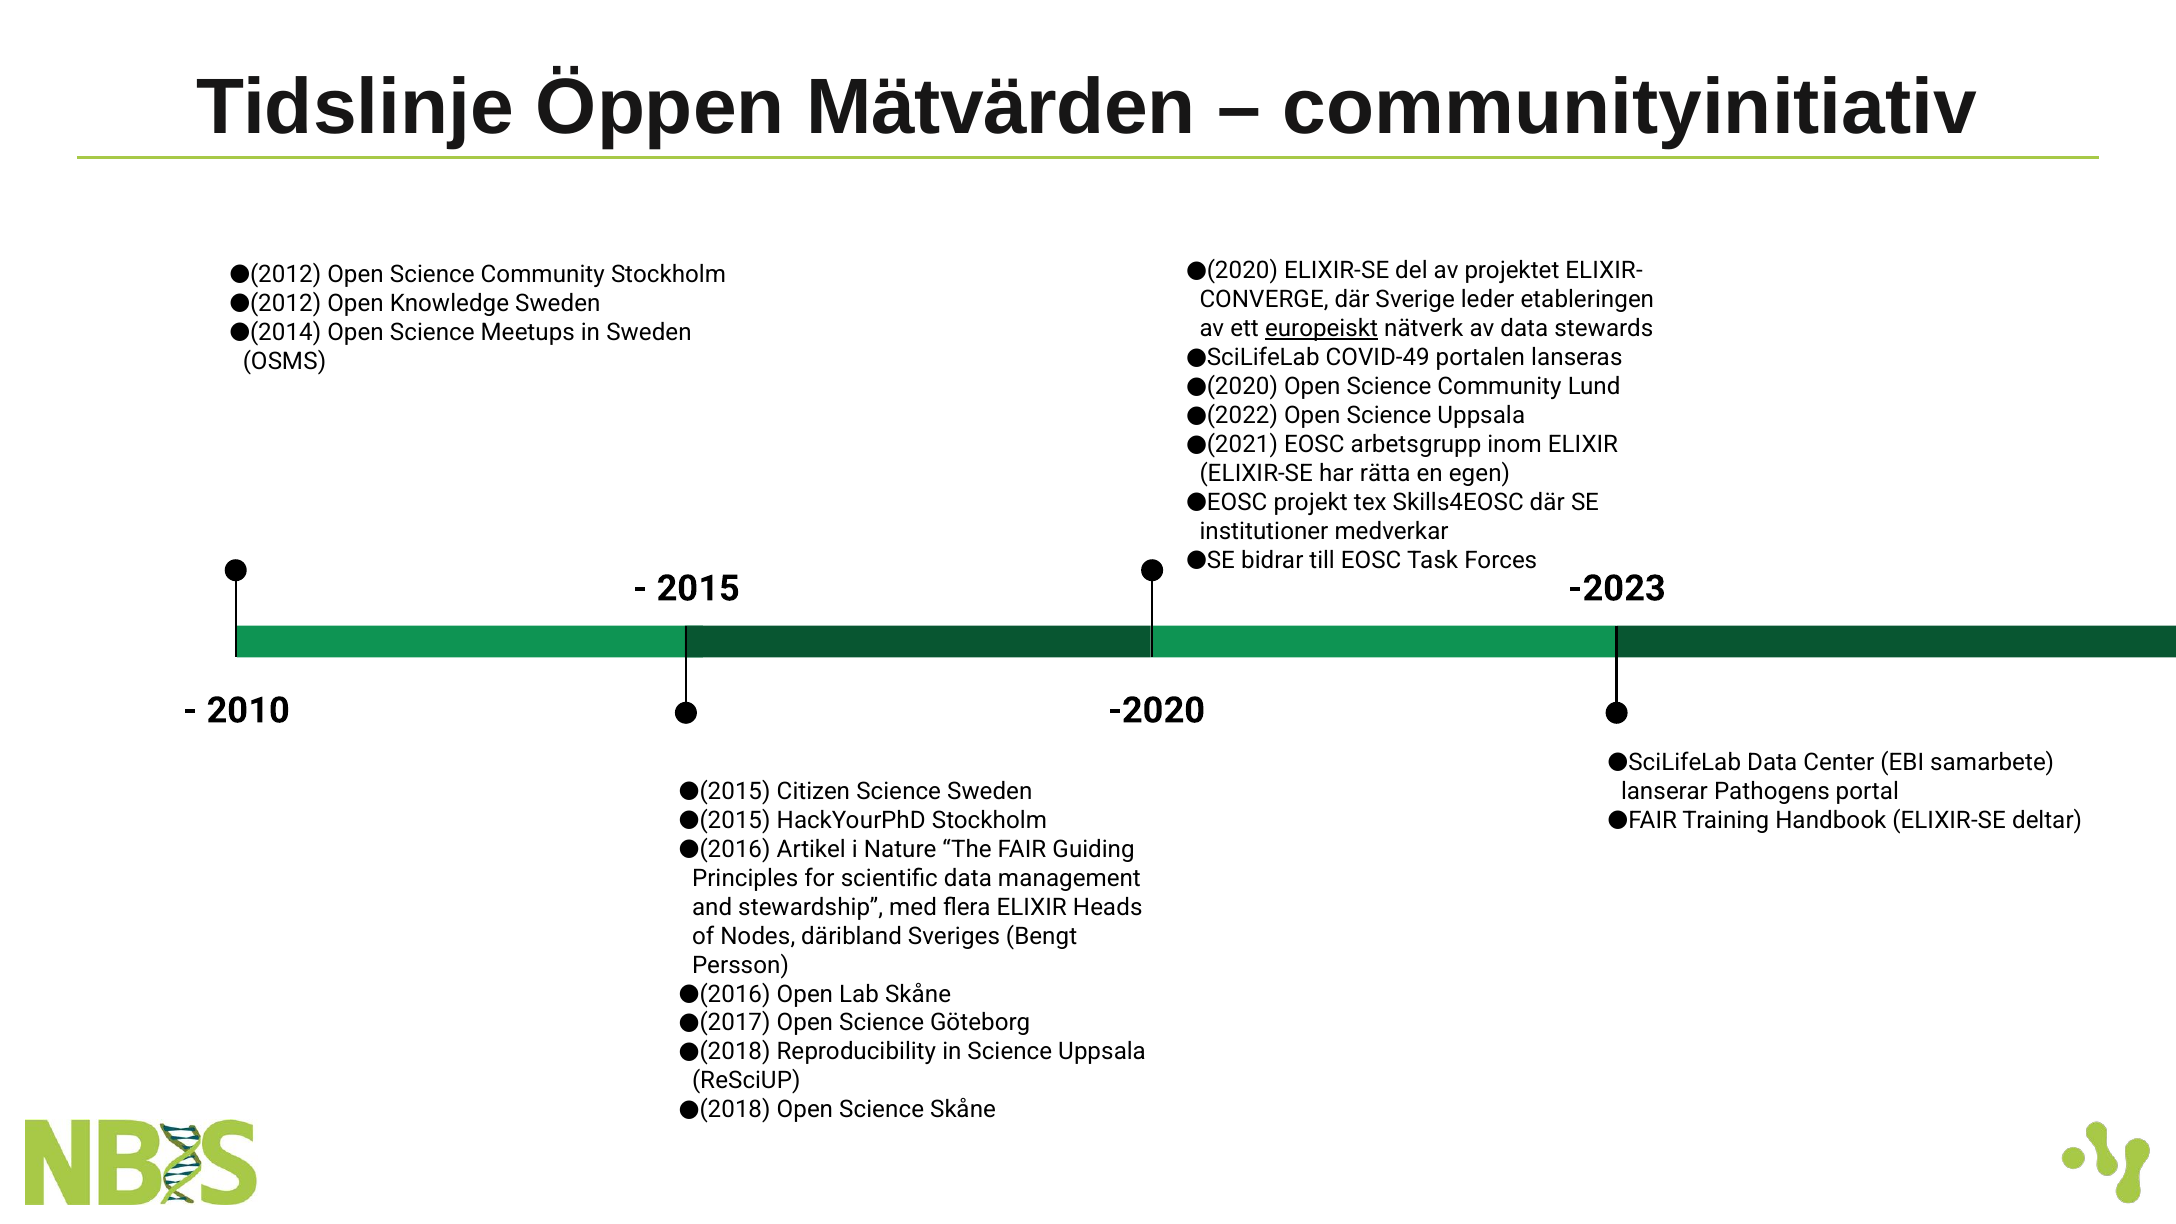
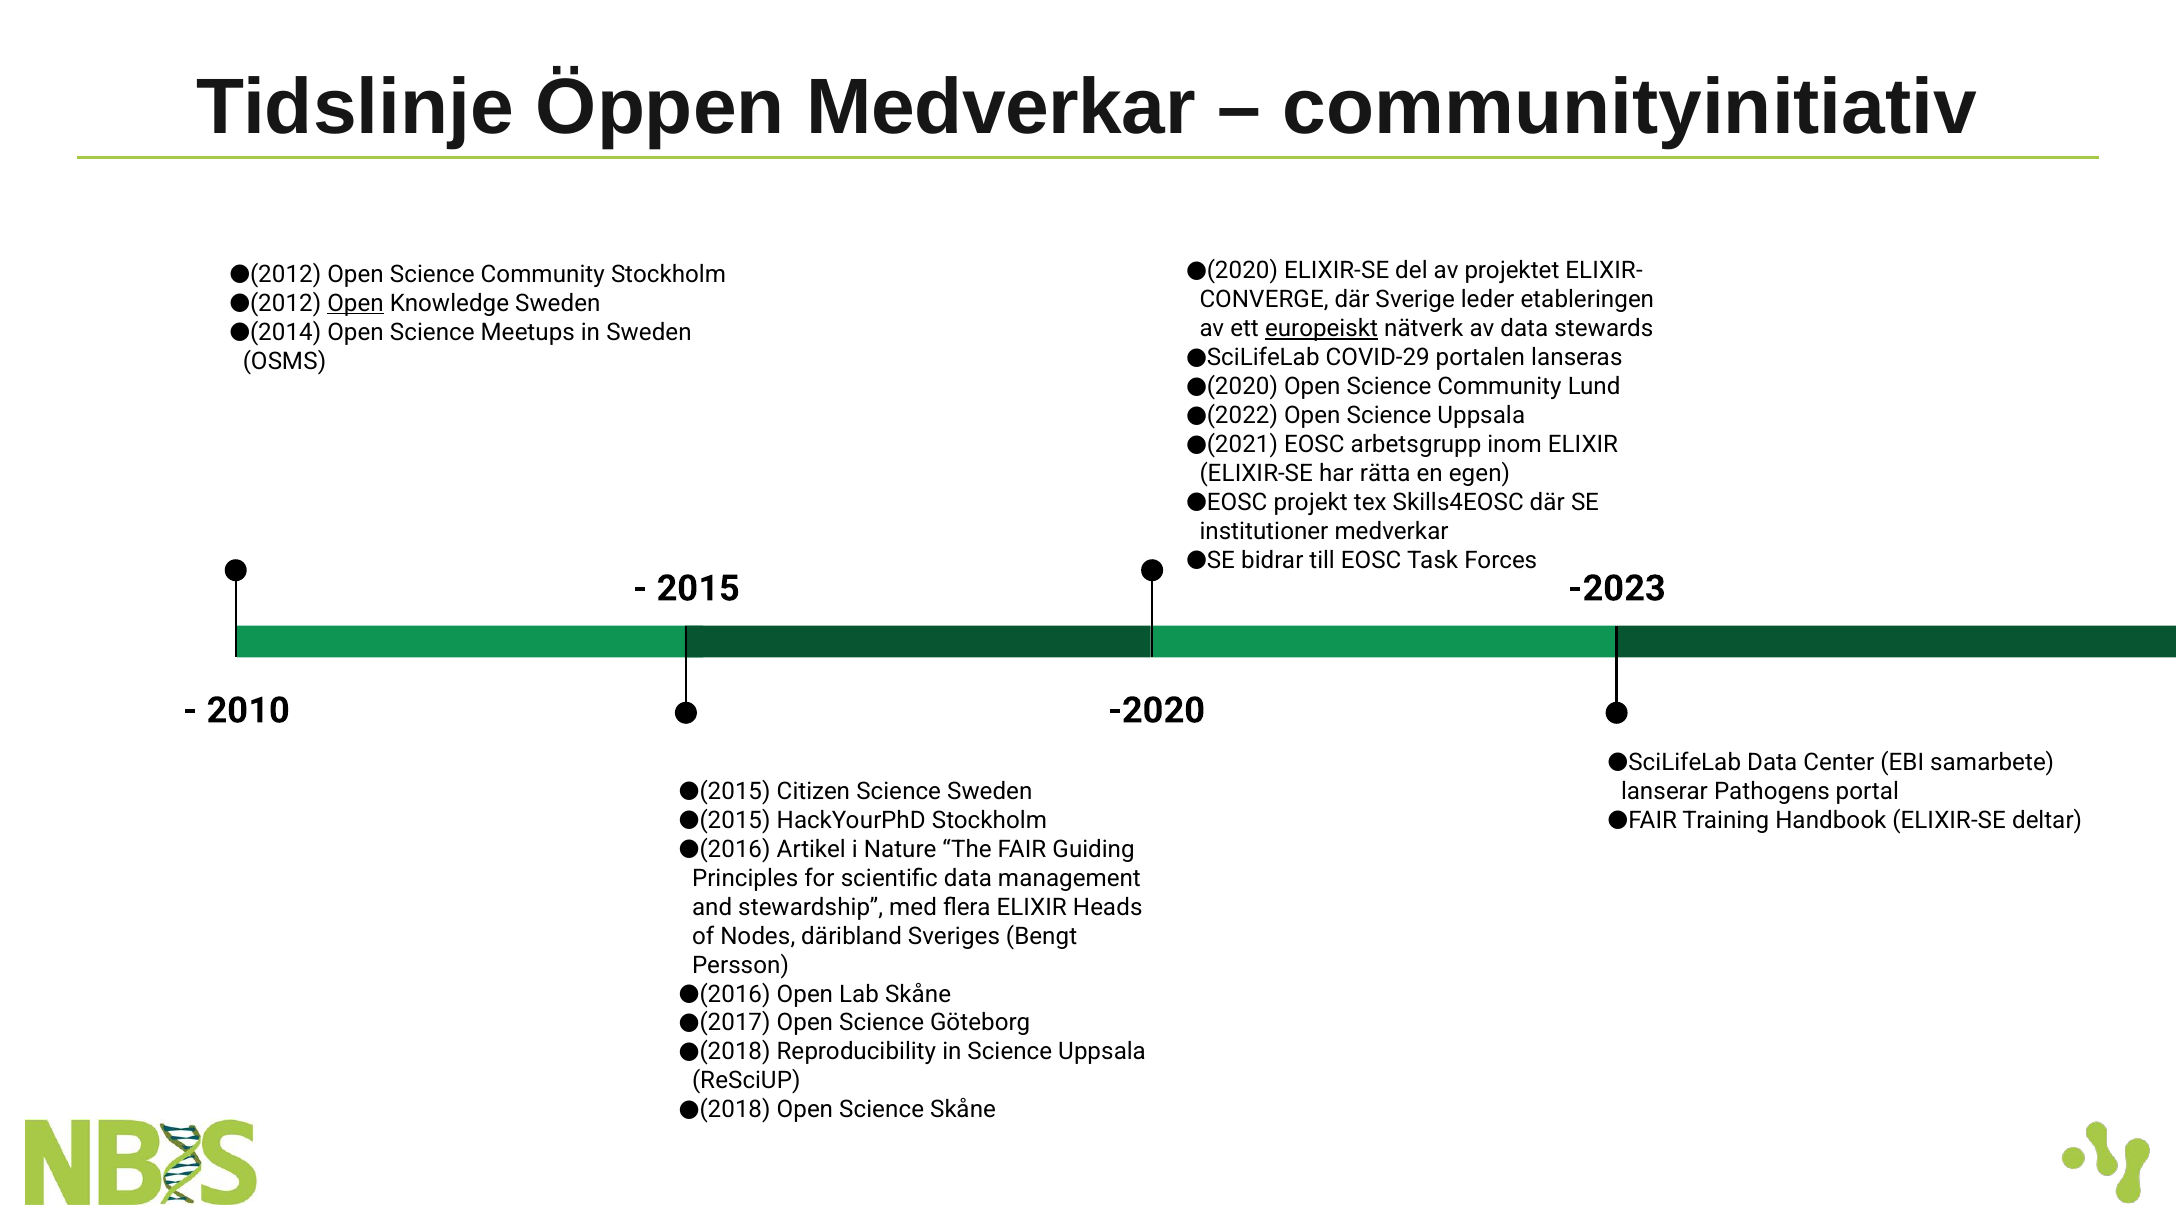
Öppen Mätvärden: Mätvärden -> Medverkar
Open at (355, 303) underline: none -> present
COVID-49: COVID-49 -> COVID-29
